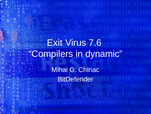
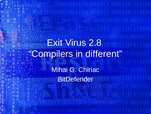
7.6: 7.6 -> 2.8
dynamic: dynamic -> different
